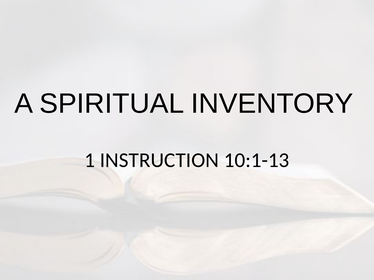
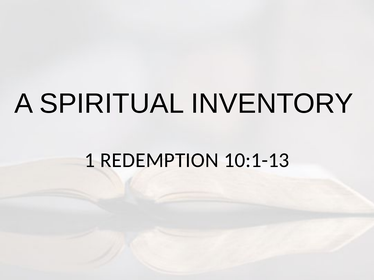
INSTRUCTION: INSTRUCTION -> REDEMPTION
